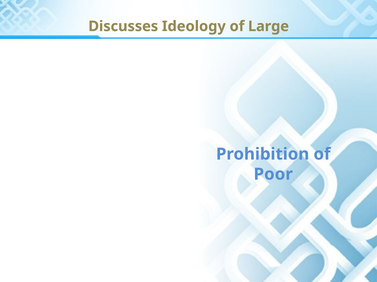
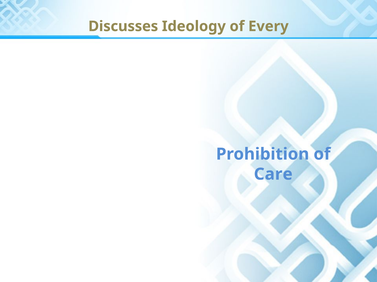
Large: Large -> Every
Poor: Poor -> Care
